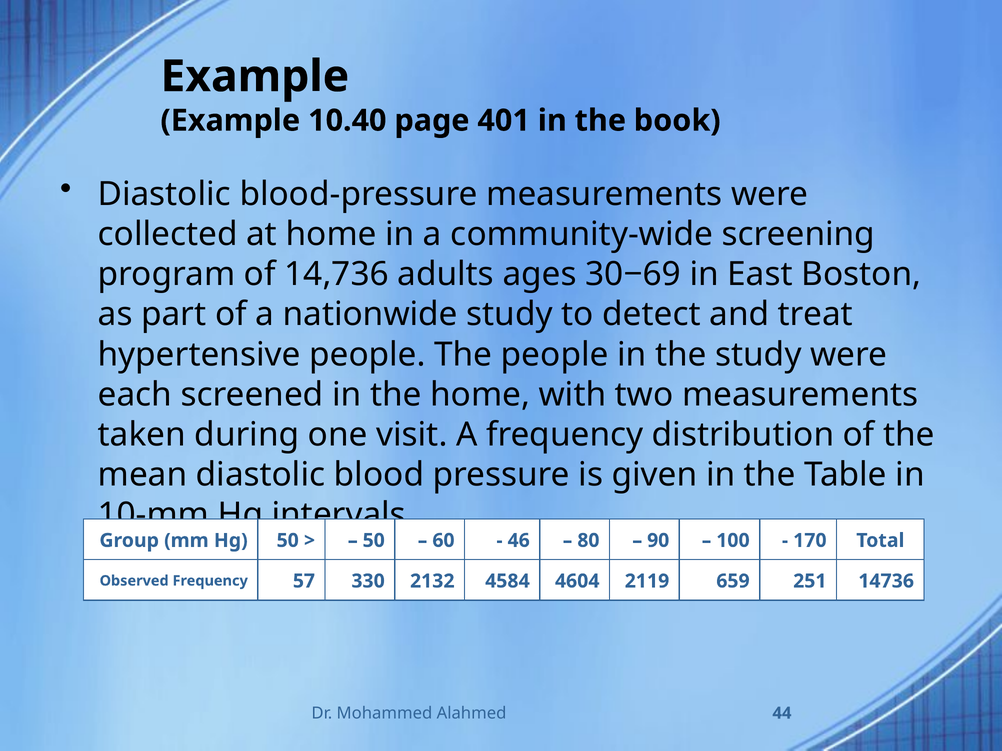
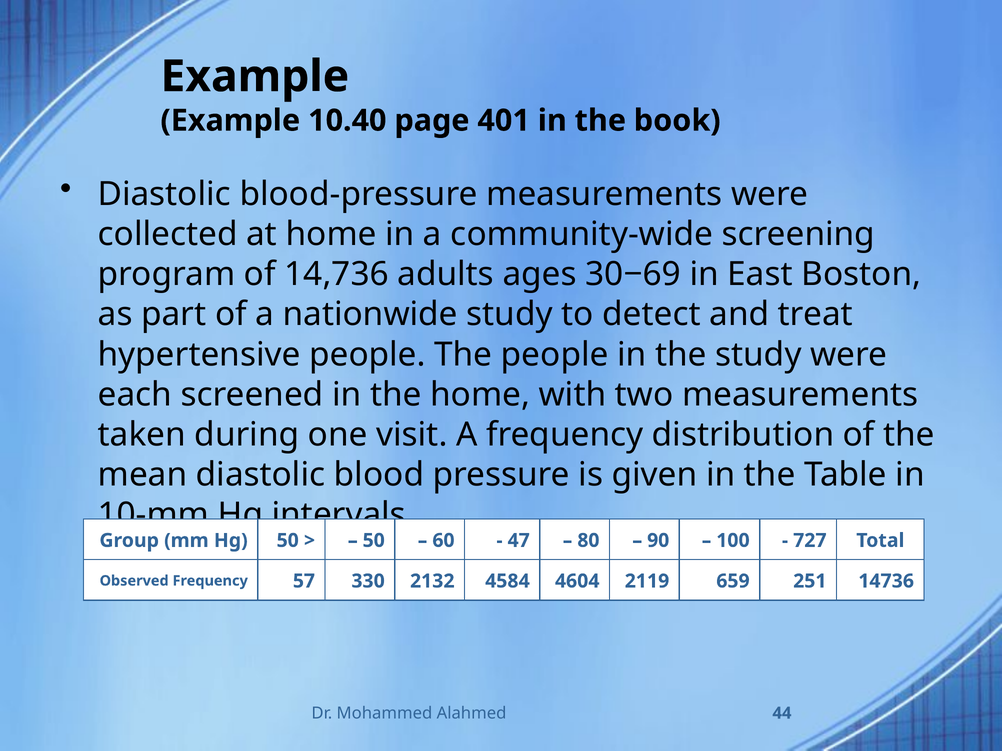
46: 46 -> 47
170: 170 -> 727
